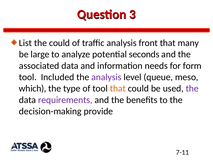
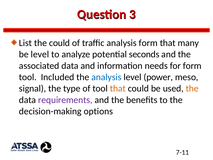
analysis front: front -> form
be large: large -> level
analysis at (106, 77) colour: purple -> blue
queue: queue -> power
which: which -> signal
the at (192, 88) colour: purple -> orange
provide: provide -> options
